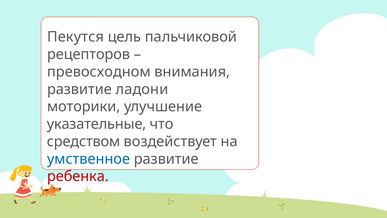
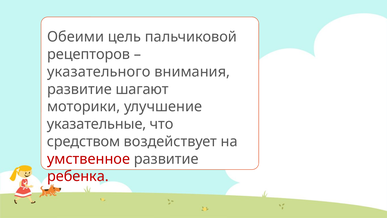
Пекутся: Пекутся -> Обеими
превосходном: превосходном -> указательного
ладони: ладони -> шагают
умственное colour: blue -> red
